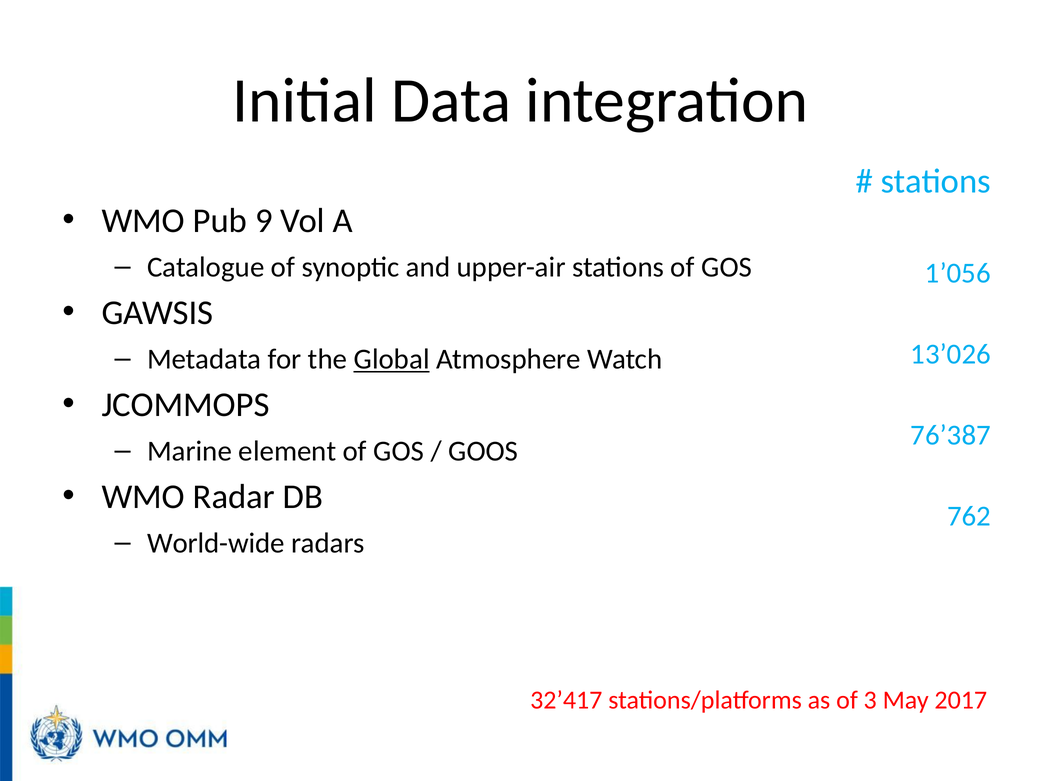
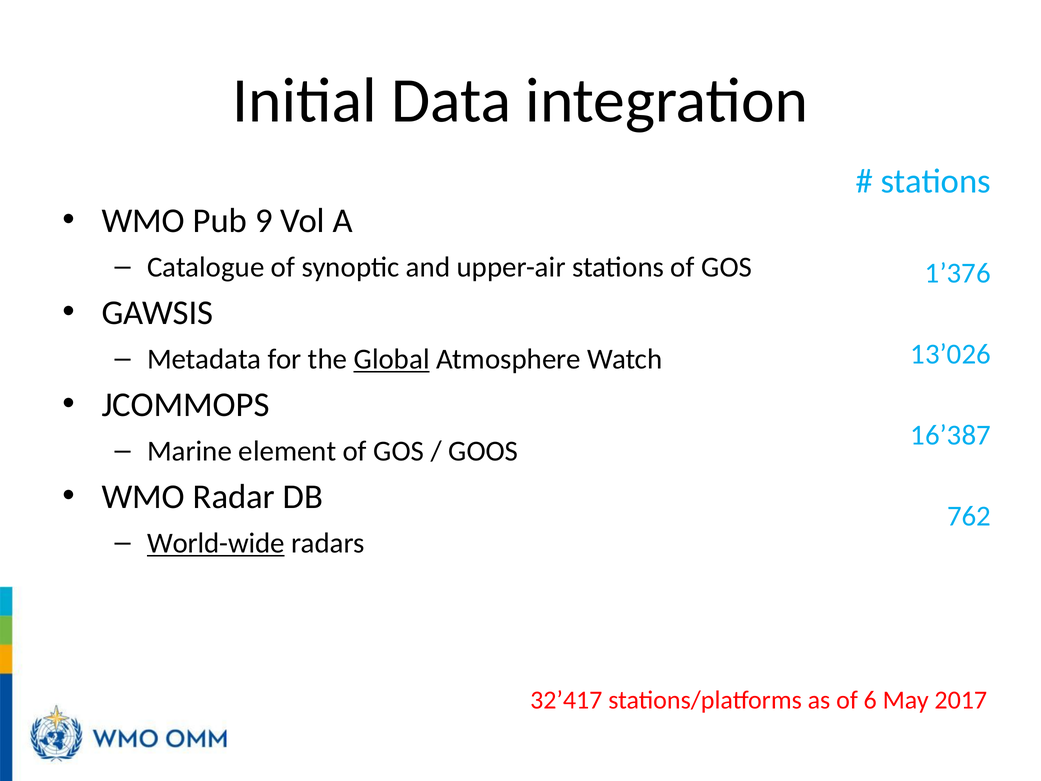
1’056: 1’056 -> 1’376
76’387: 76’387 -> 16’387
World-wide underline: none -> present
3: 3 -> 6
